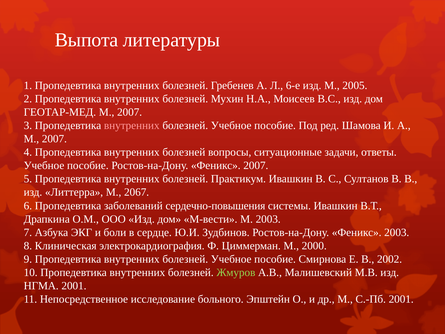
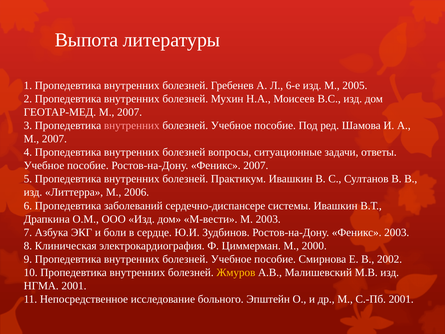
2067: 2067 -> 2006
сердечно-повышения: сердечно-повышения -> сердечно-диспансере
Жмуров colour: light green -> yellow
